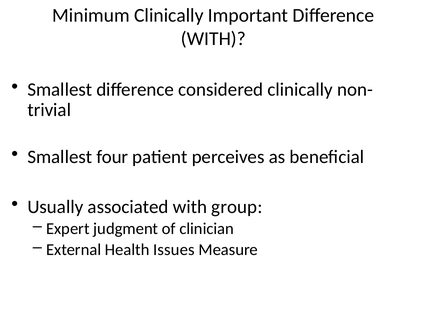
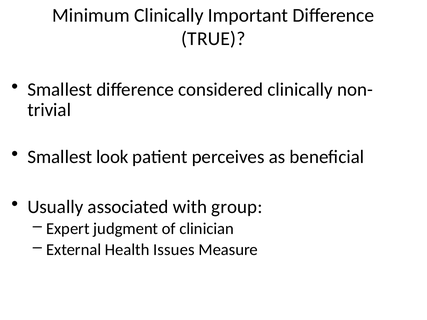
WITH at (213, 39): WITH -> TRUE
four: four -> look
